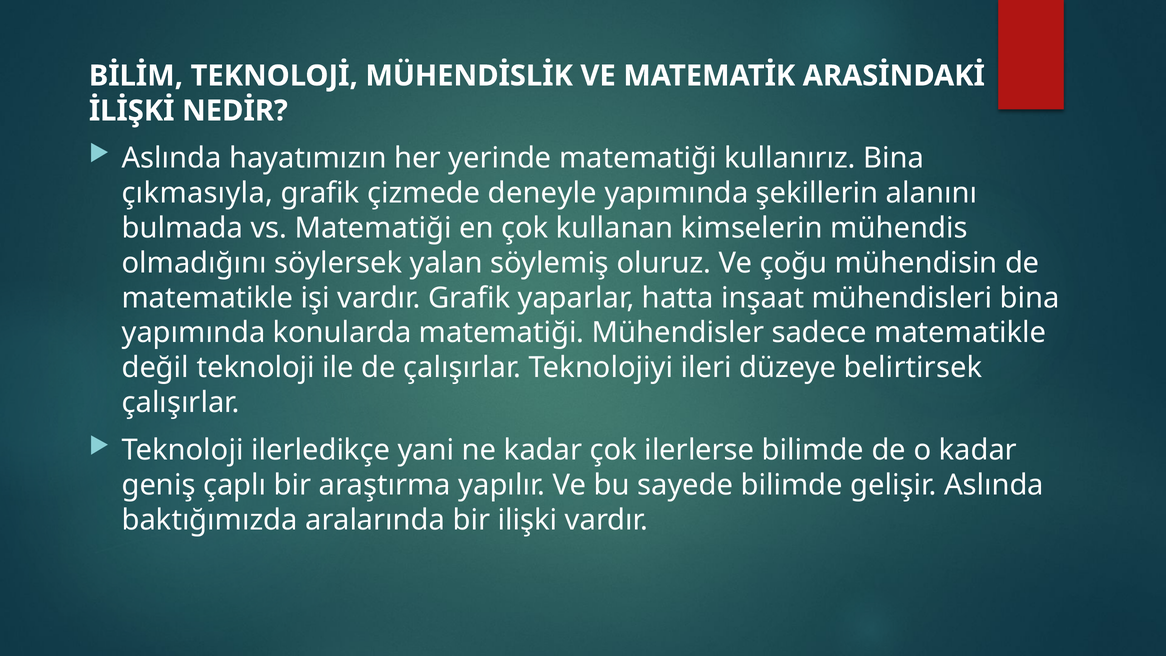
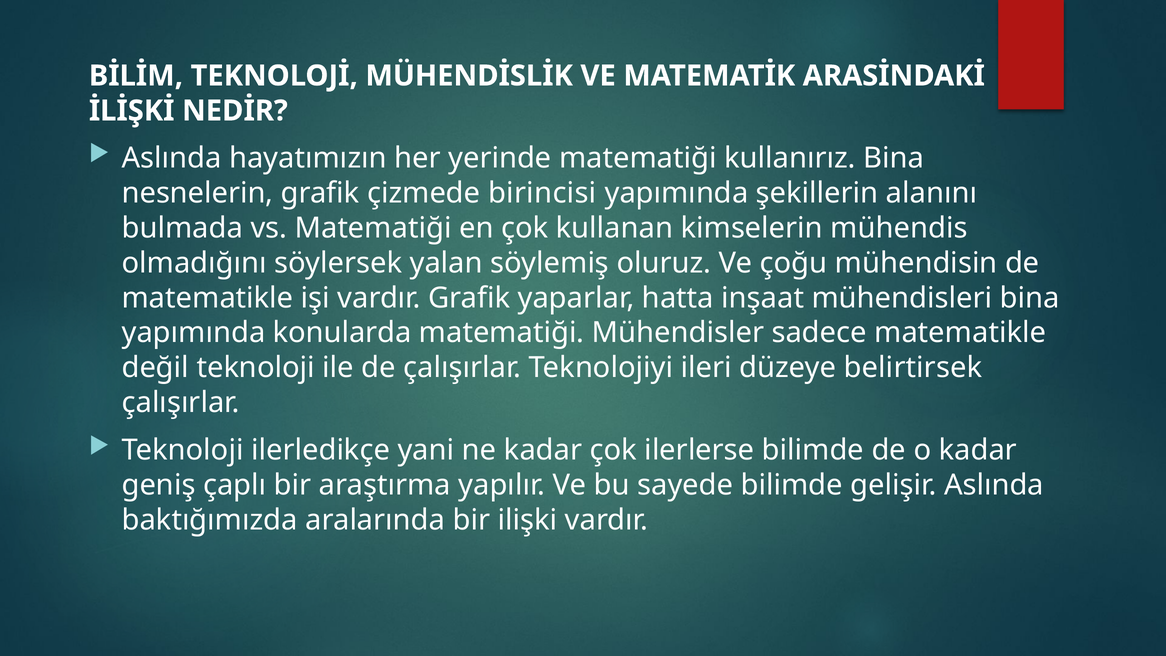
çıkmasıyla: çıkmasıyla -> nesnelerin
deneyle: deneyle -> birincisi
